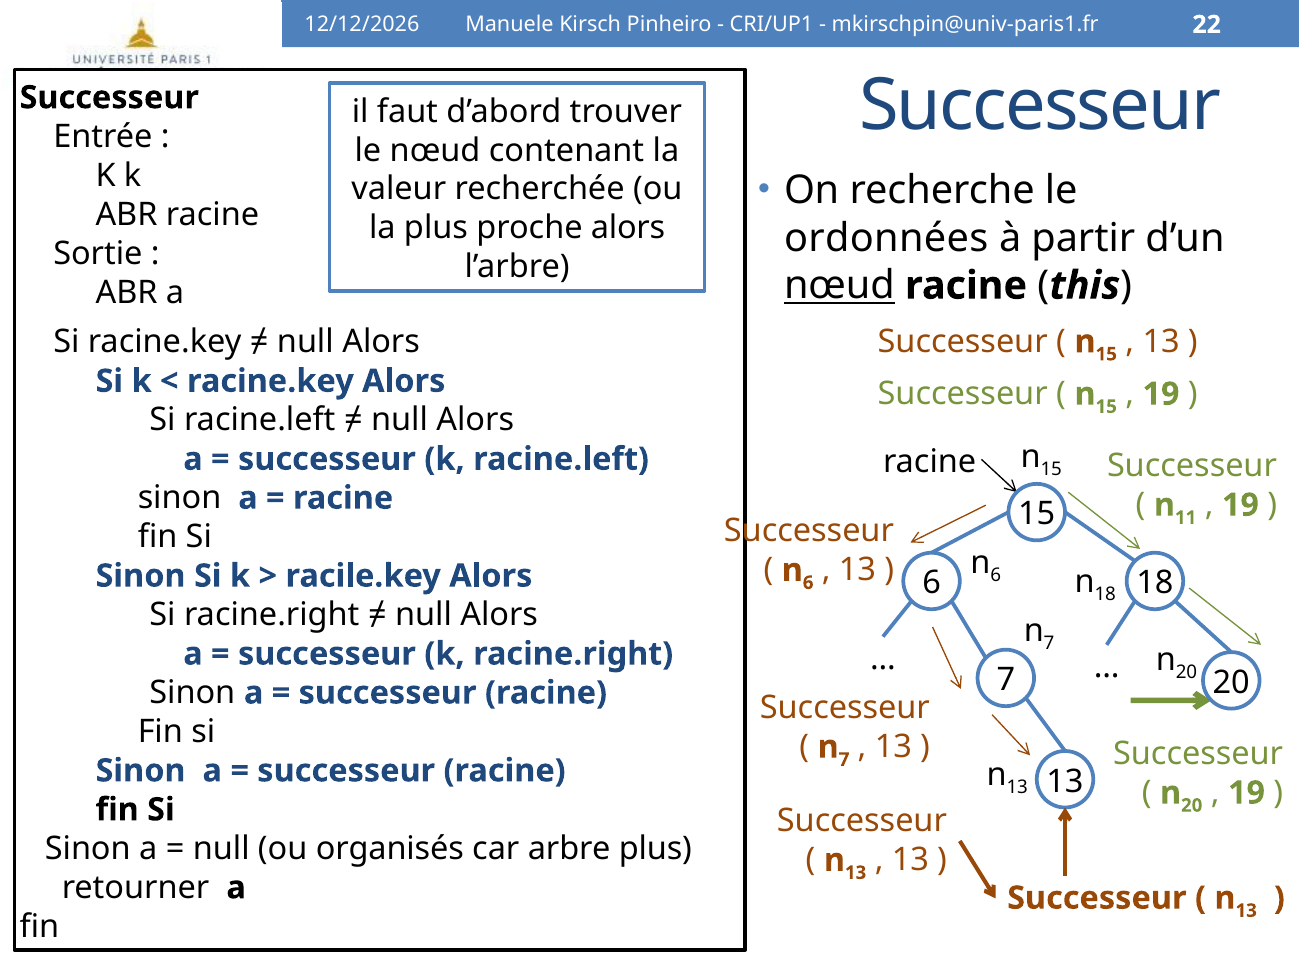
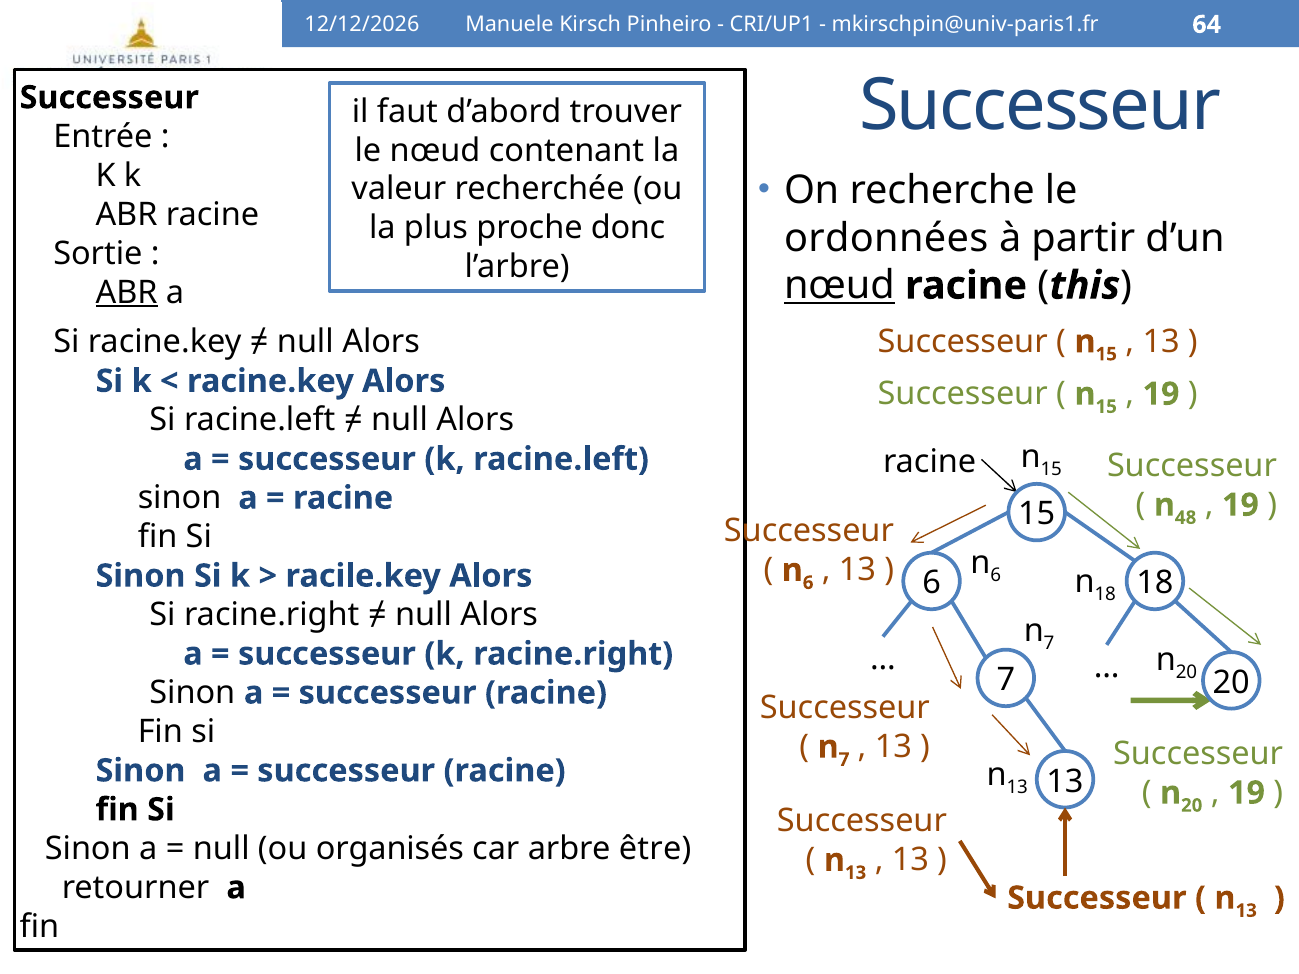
22: 22 -> 64
proche alors: alors -> donc
ABR at (127, 292) underline: none -> present
11: 11 -> 48
arbre plus: plus -> être
